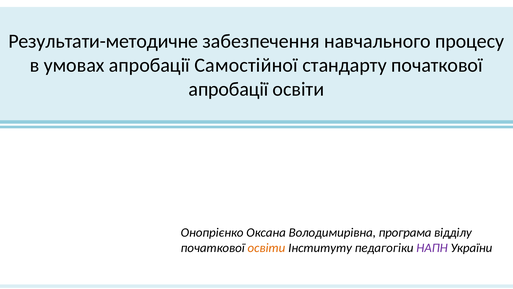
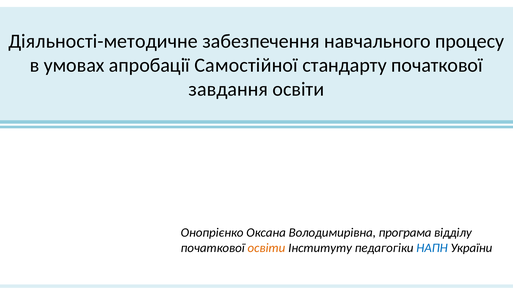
Результати-методичне: Результати-методичне -> Діяльності-методичне
апробації at (229, 89): апробації -> завдання
НАПН colour: purple -> blue
